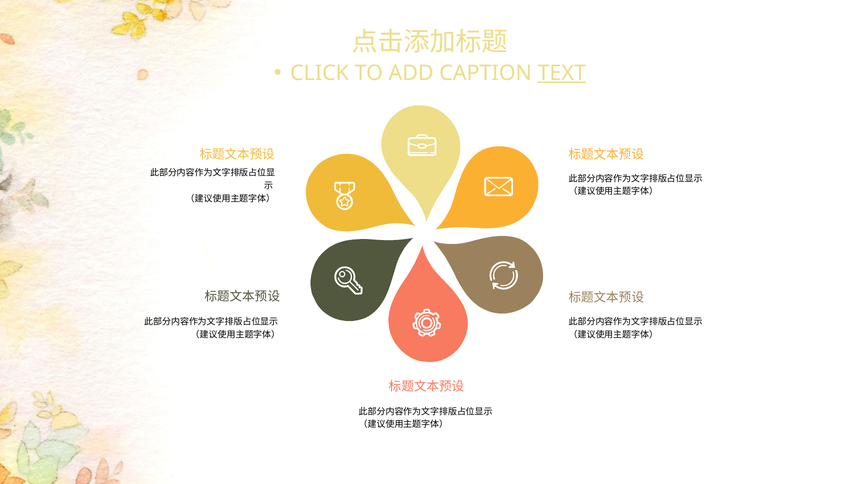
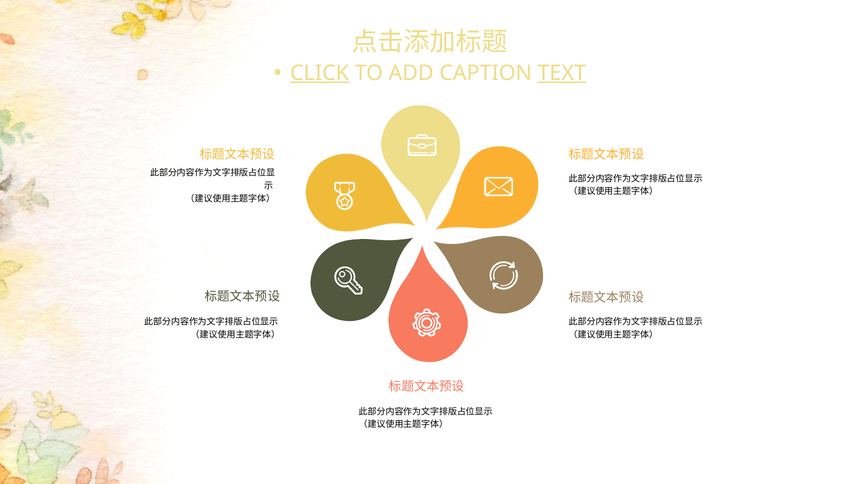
CLICK underline: none -> present
